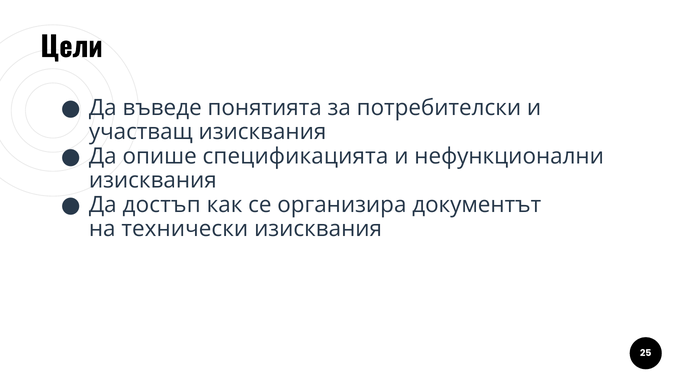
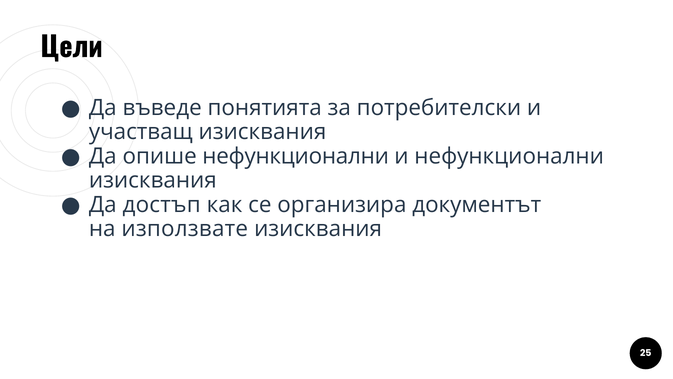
опише спецификацията: спецификацията -> нефункционални
технически: технически -> използвате
